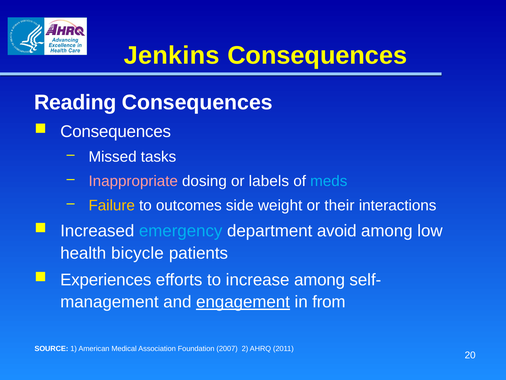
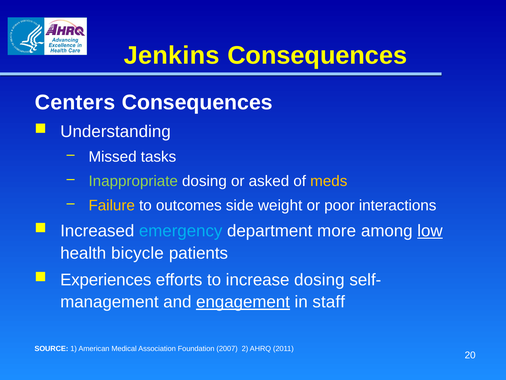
Reading: Reading -> Centers
Consequences at (116, 131): Consequences -> Understanding
Inappropriate colour: pink -> light green
labels: labels -> asked
meds colour: light blue -> yellow
their: their -> poor
avoid: avoid -> more
low underline: none -> present
increase among: among -> dosing
from: from -> staff
